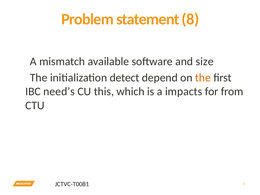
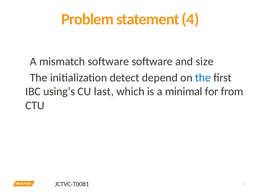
8: 8 -> 4
mismatch available: available -> software
the colour: orange -> blue
need’s: need’s -> using’s
this: this -> last
impacts: impacts -> minimal
